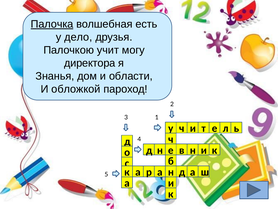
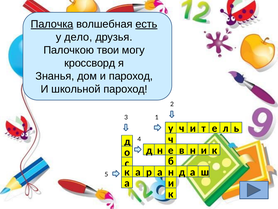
есть underline: none -> present
учит: учит -> твои
директора: директора -> кроссворд
и области: области -> пароход
обложкой: обложкой -> школьной
